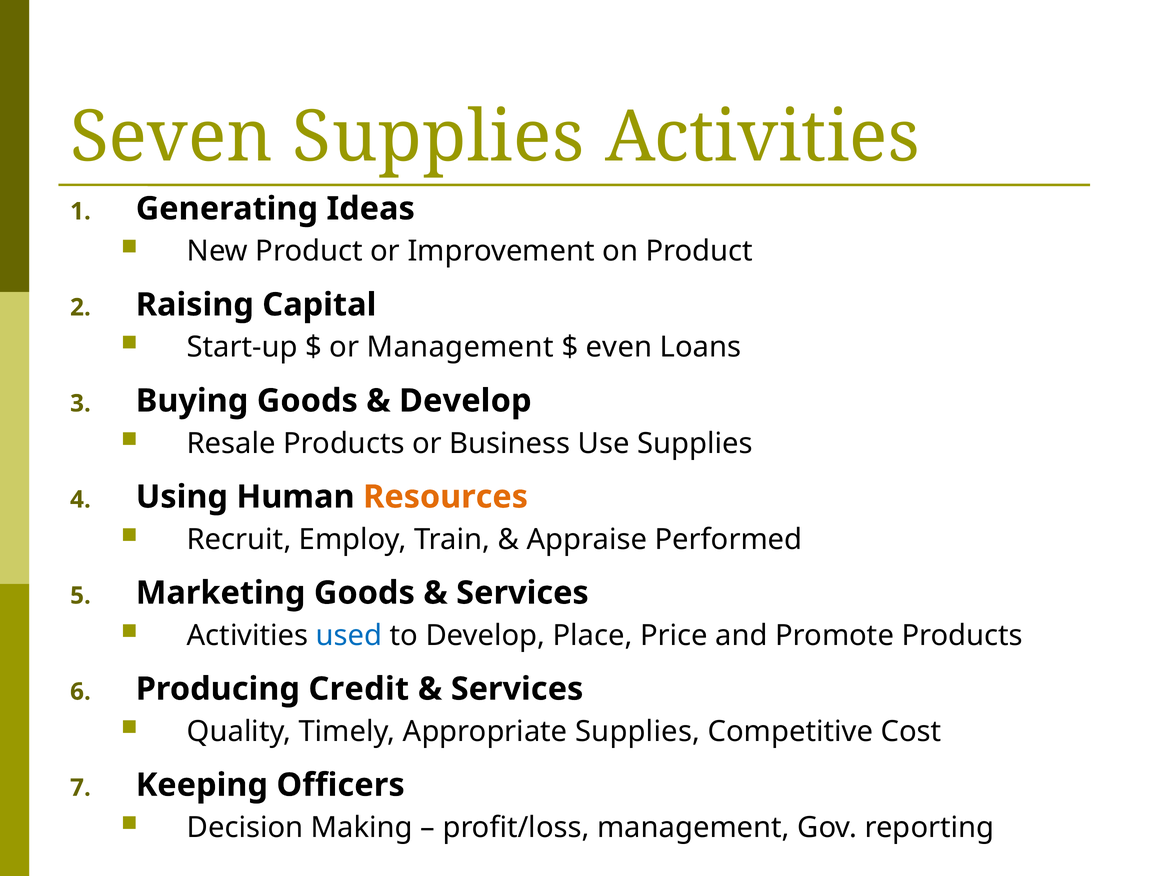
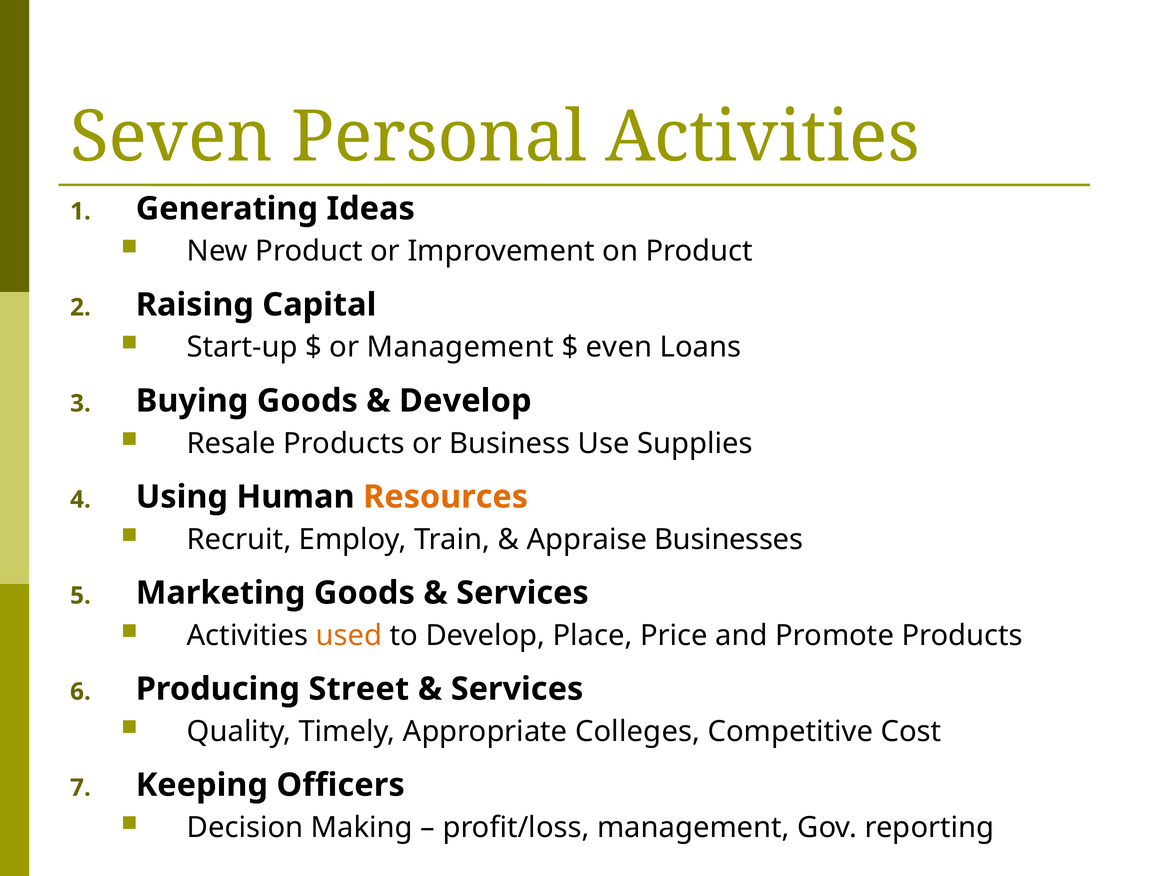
Seven Supplies: Supplies -> Personal
Performed: Performed -> Businesses
used colour: blue -> orange
Credit: Credit -> Street
Appropriate Supplies: Supplies -> Colleges
